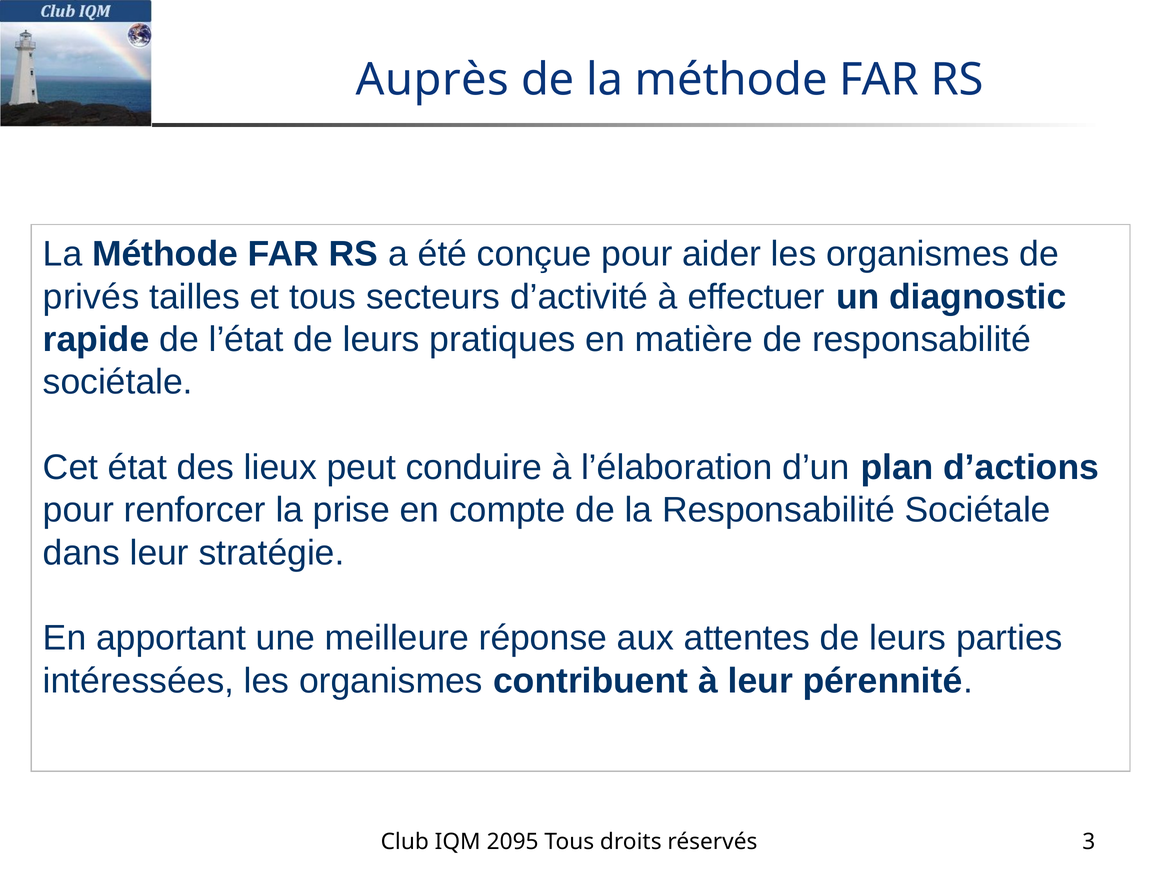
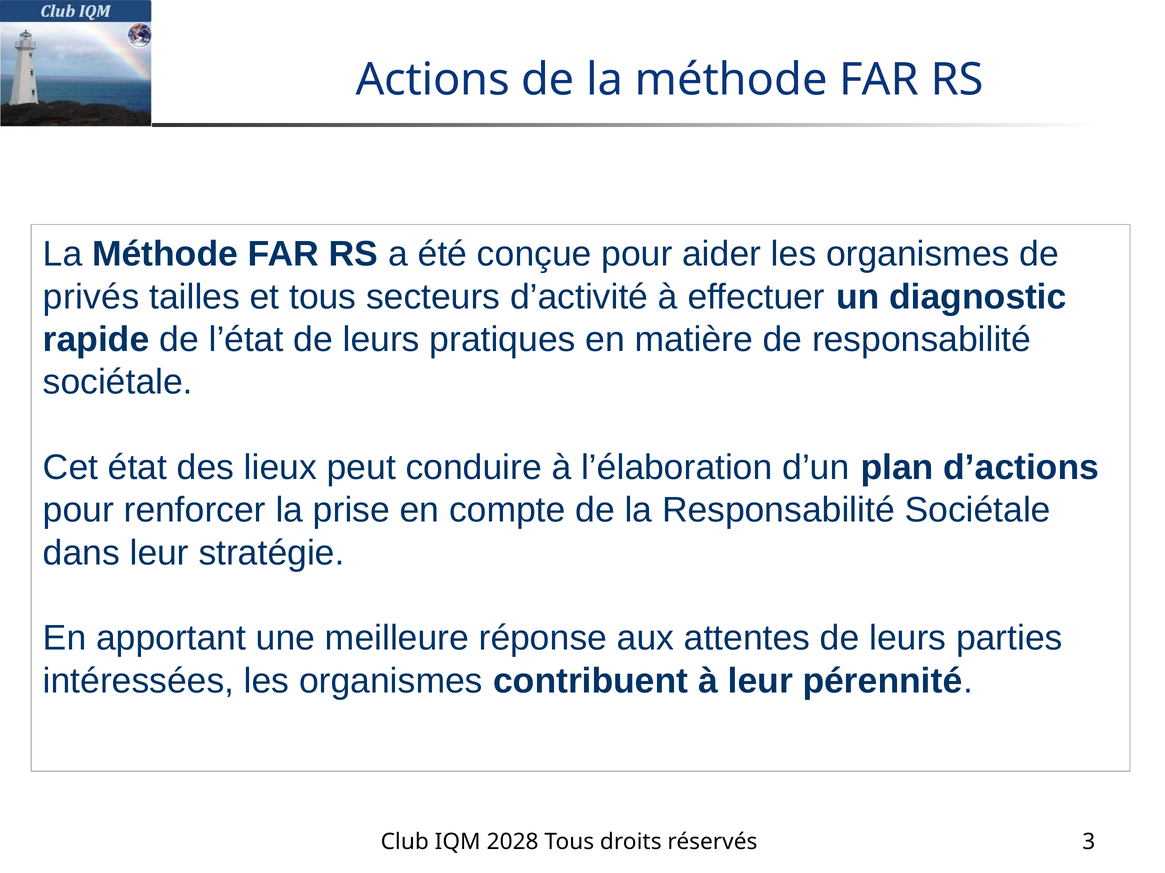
Auprès: Auprès -> Actions
2095: 2095 -> 2028
